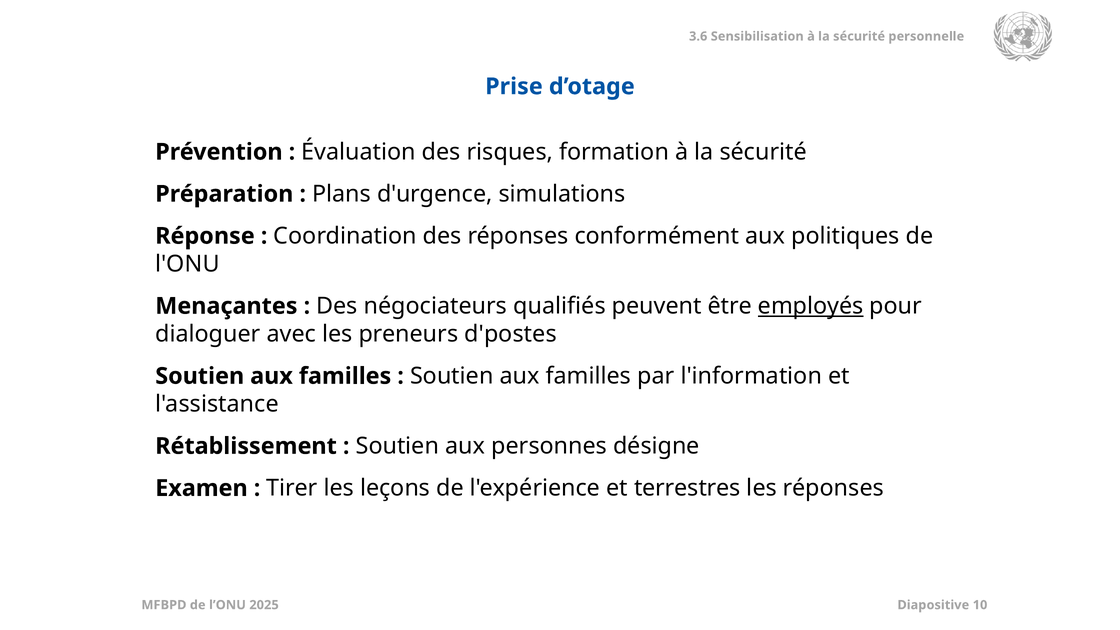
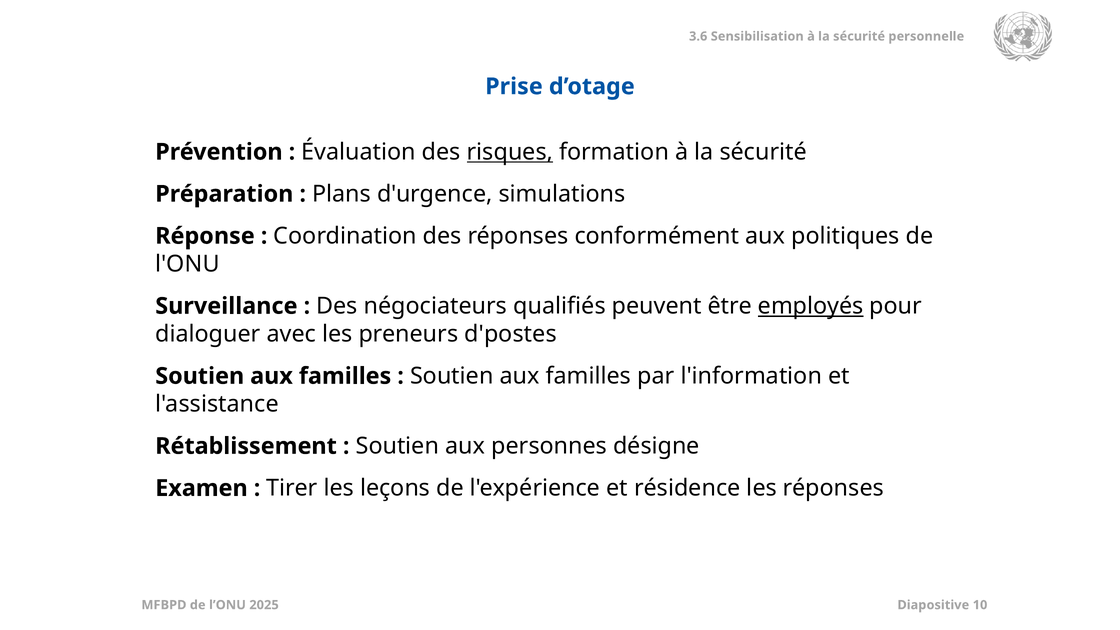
risques underline: none -> present
Menaçantes: Menaçantes -> Surveillance
terrestres: terrestres -> résidence
